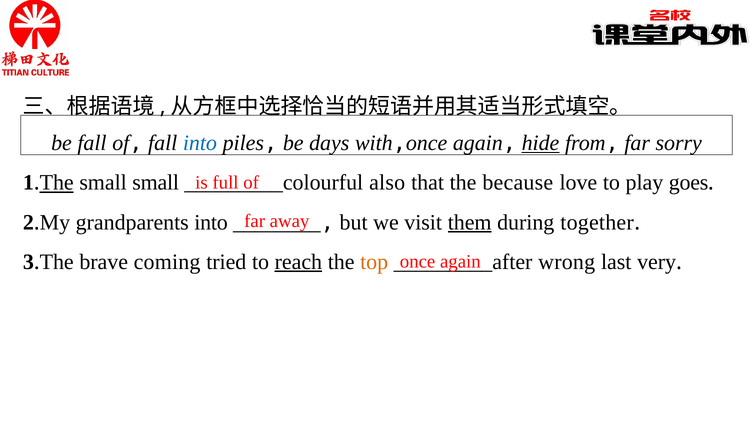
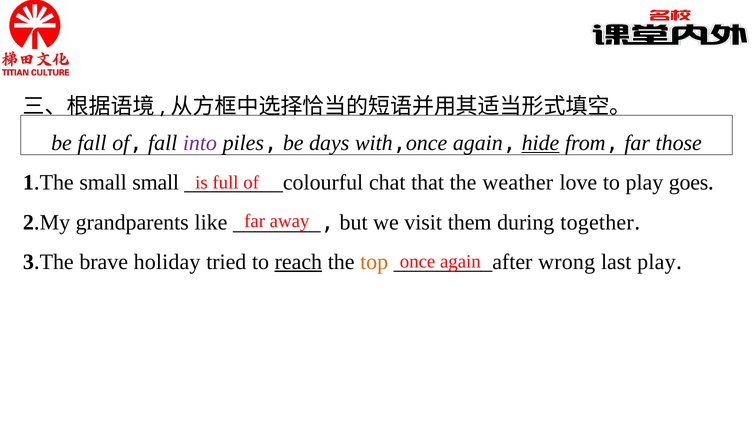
into at (200, 143) colour: blue -> purple
sorry: sorry -> those
The at (57, 183) underline: present -> none
also: also -> chat
because: because -> weather
grandparents into: into -> like
them underline: present -> none
coming: coming -> holiday
last very: very -> play
